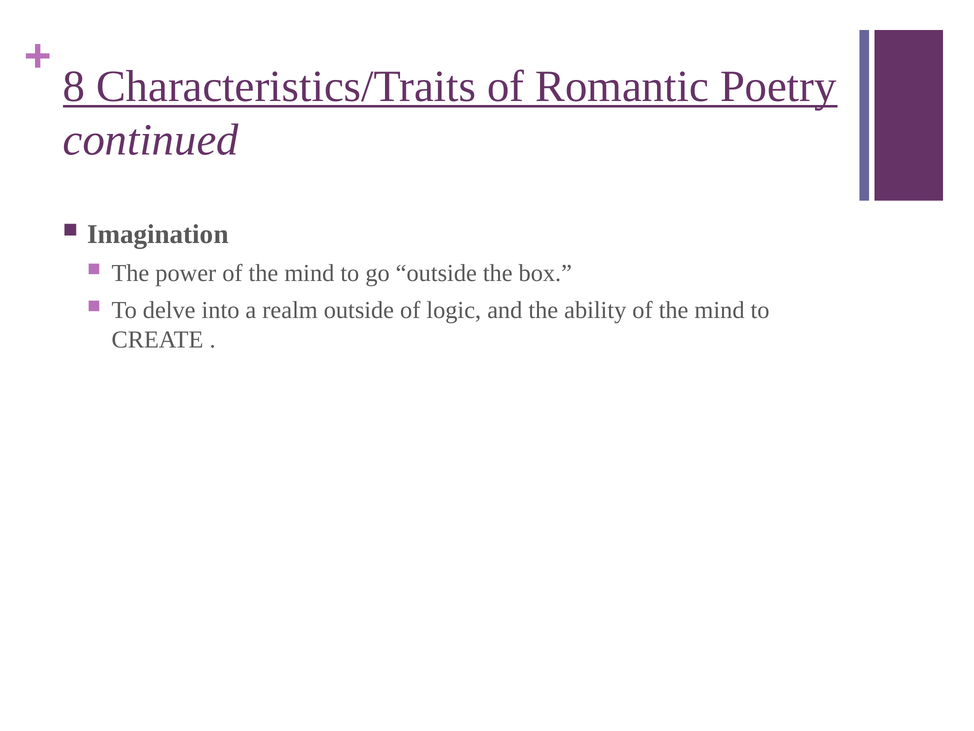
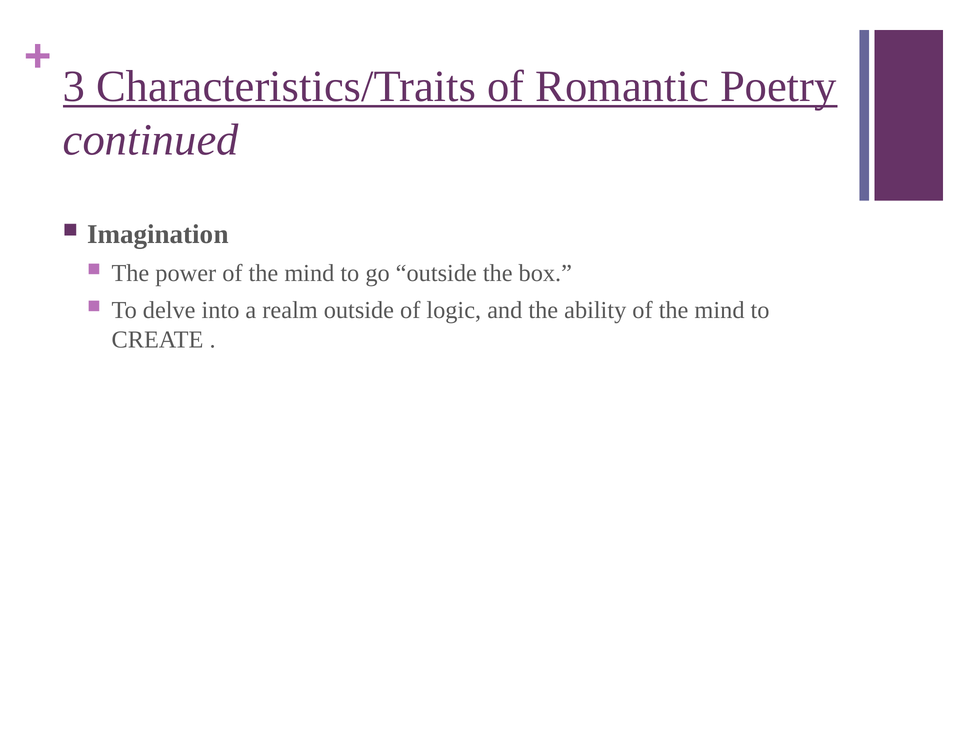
8: 8 -> 3
